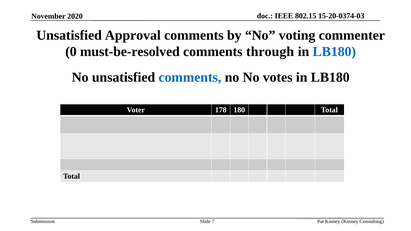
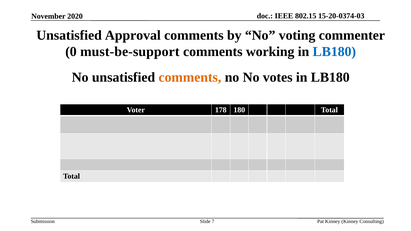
must-be-resolved: must-be-resolved -> must-be-support
through: through -> working
comments at (190, 77) colour: blue -> orange
